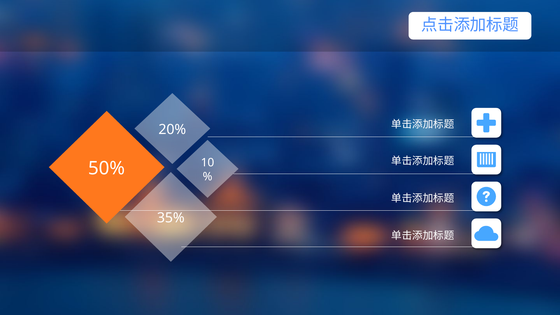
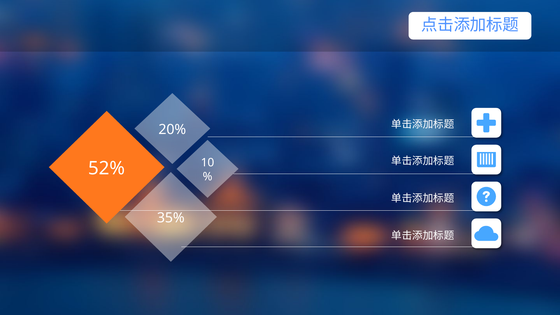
50%: 50% -> 52%
